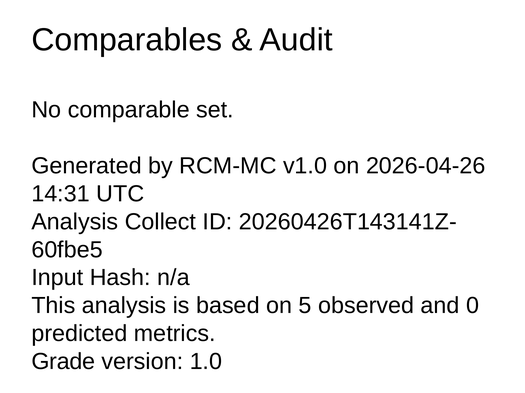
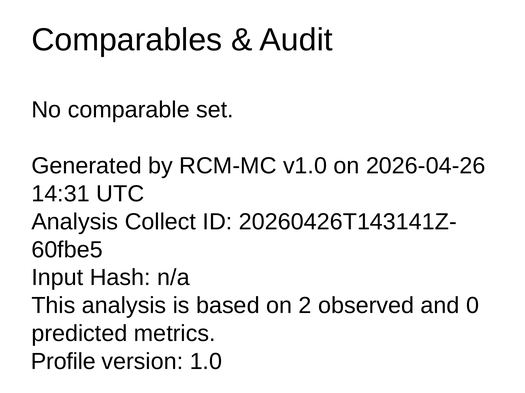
5: 5 -> 2
Grade: Grade -> Profile
